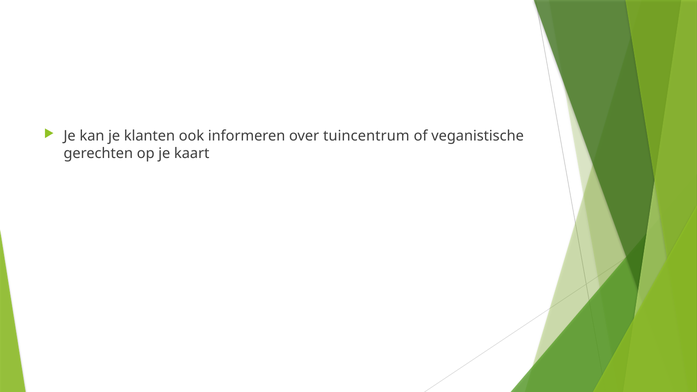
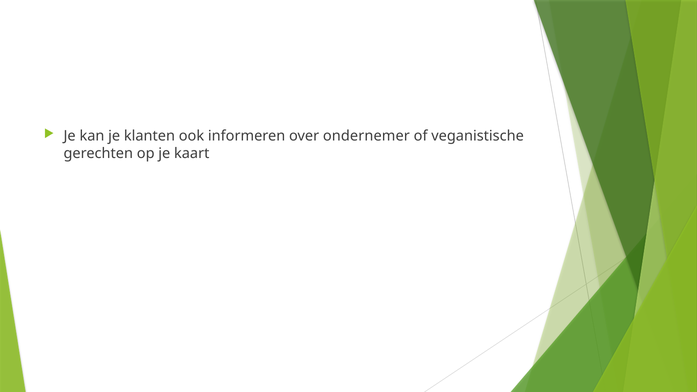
tuincentrum: tuincentrum -> ondernemer
